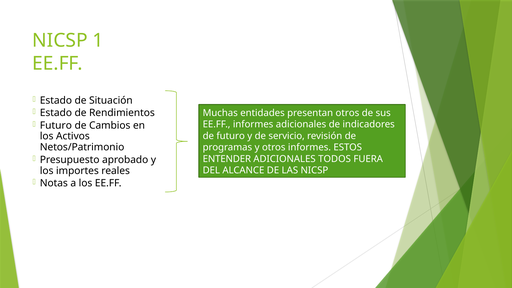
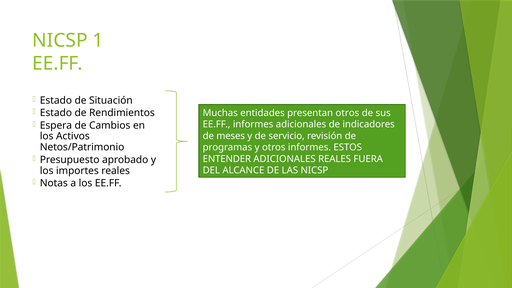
Futuro at (56, 125): Futuro -> Espera
de futuro: futuro -> meses
ADICIONALES TODOS: TODOS -> REALES
